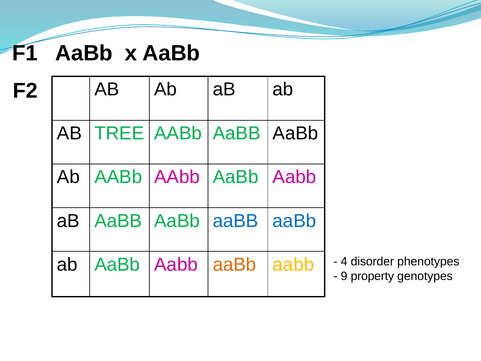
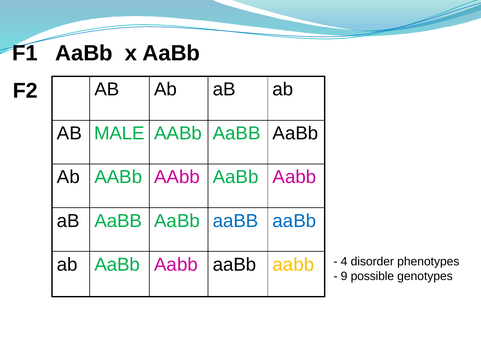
TREE: TREE -> MALE
aaBb at (235, 264) colour: orange -> black
property: property -> possible
